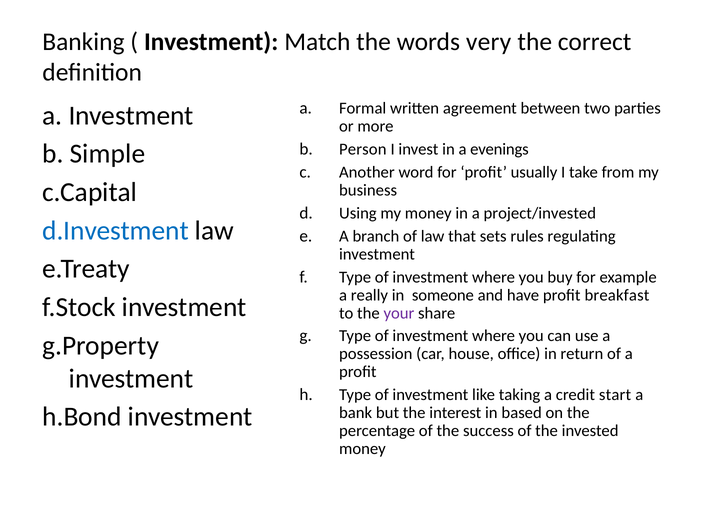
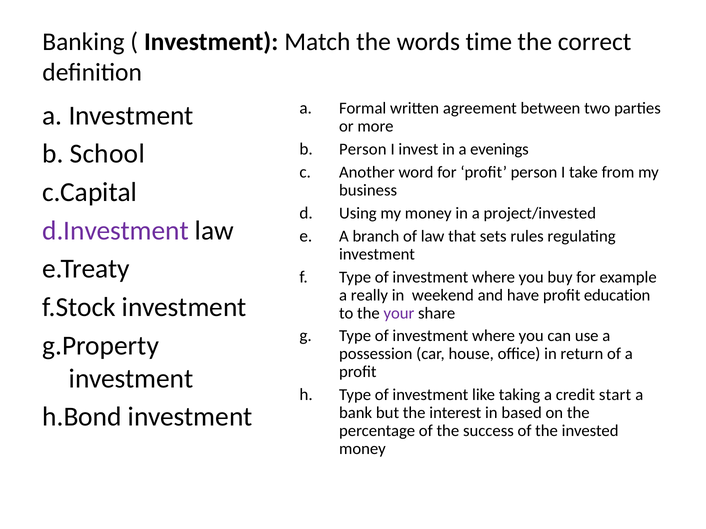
very: very -> time
Simple: Simple -> School
profit usually: usually -> person
d.Investment colour: blue -> purple
someone: someone -> weekend
breakfast: breakfast -> education
